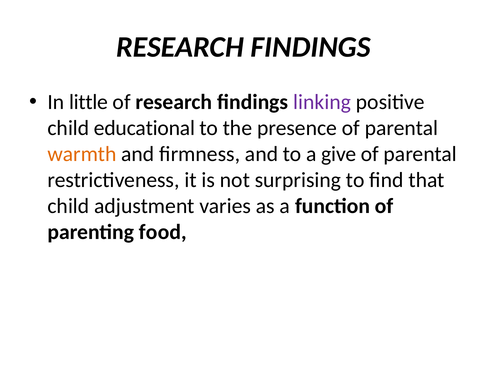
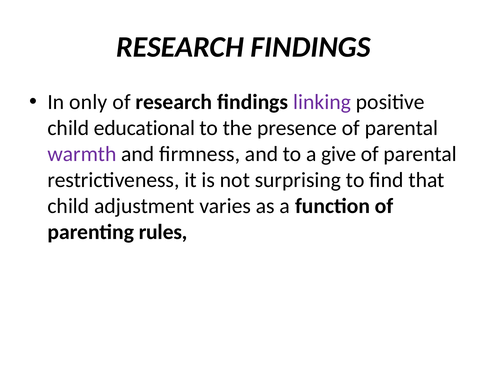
little: little -> only
warmth colour: orange -> purple
food: food -> rules
